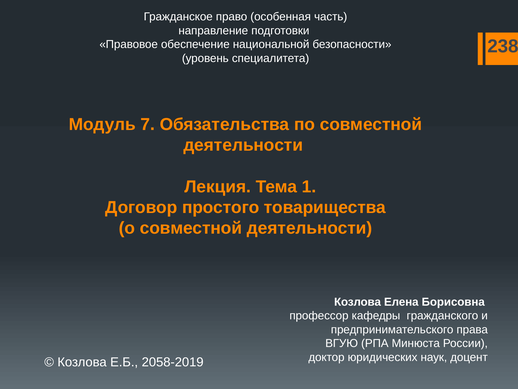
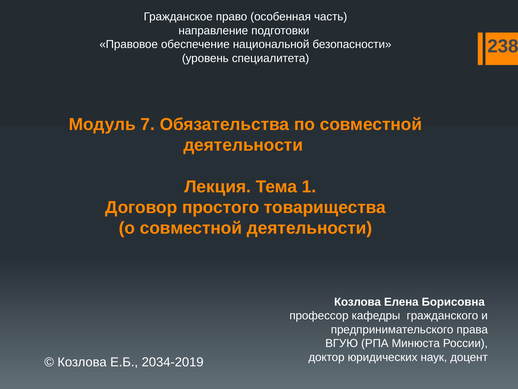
2058-2019: 2058-2019 -> 2034-2019
